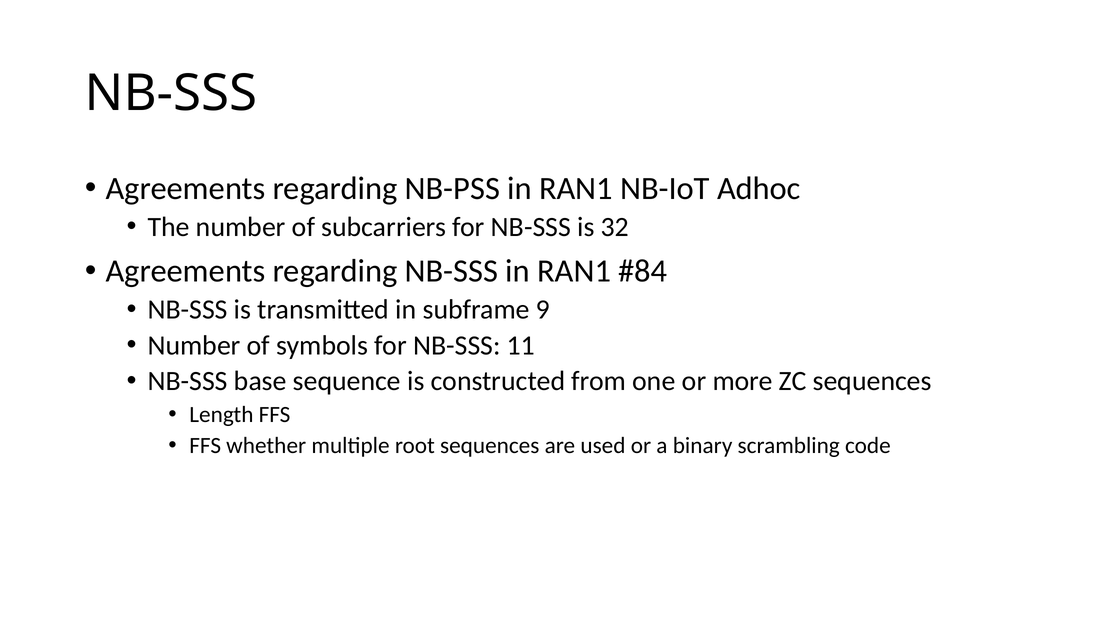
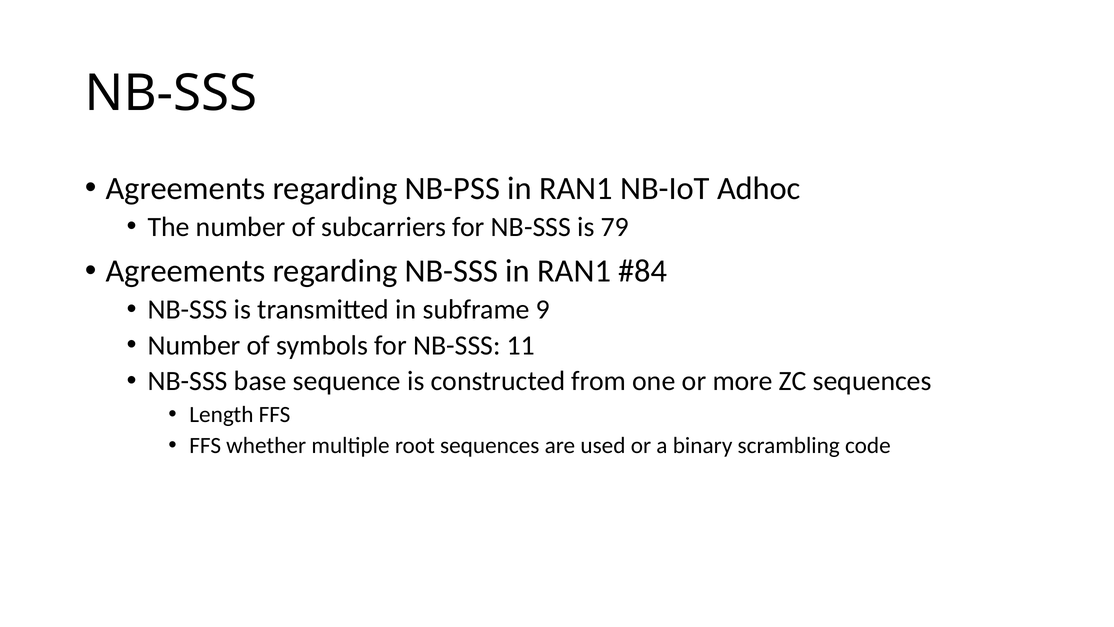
32: 32 -> 79
